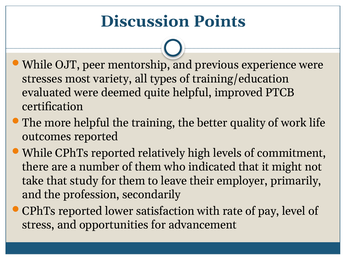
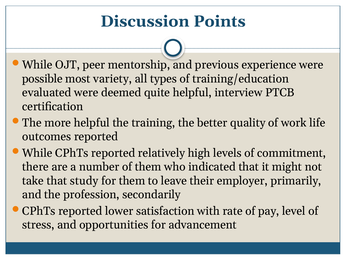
stresses: stresses -> possible
improved: improved -> interview
